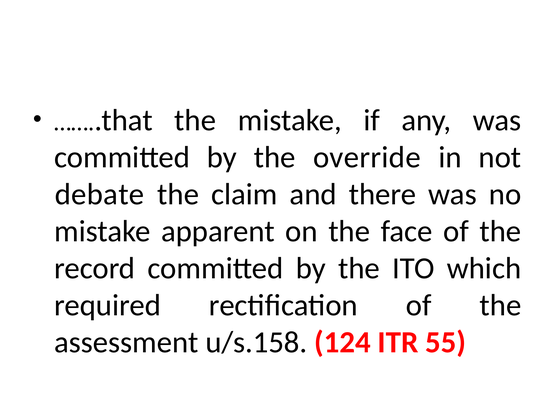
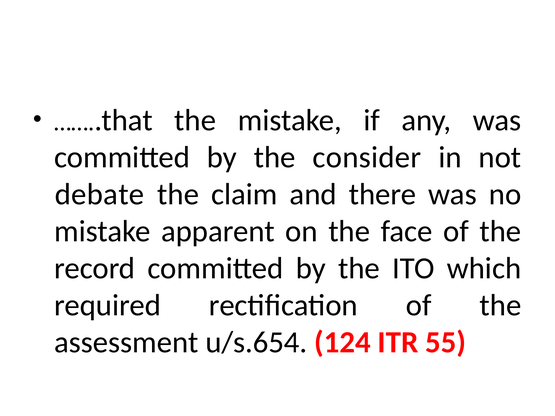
override: override -> consider
u/s.158: u/s.158 -> u/s.654
